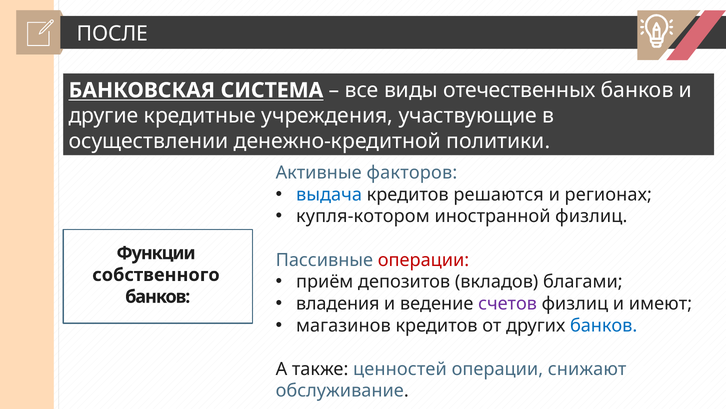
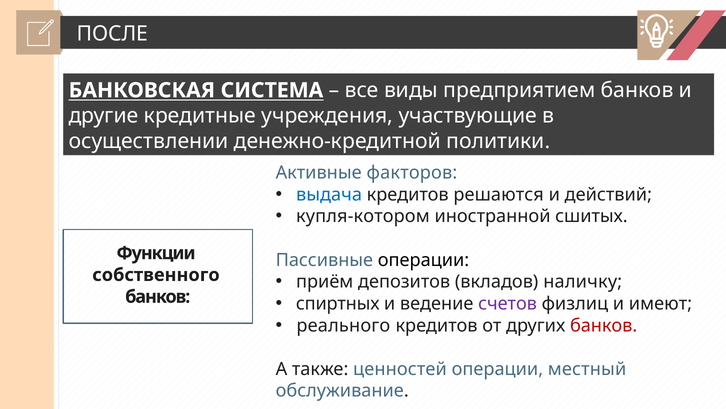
отечественных: отечественных -> предприятием
регионах: регионах -> действий
иностранной физлиц: физлиц -> сшитых
операции at (424, 260) colour: red -> black
благами: благами -> наличку
владения: владения -> спиртных
магазинов: магазинов -> реального
банков at (604, 325) colour: blue -> red
снижают: снижают -> местный
